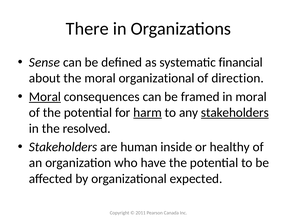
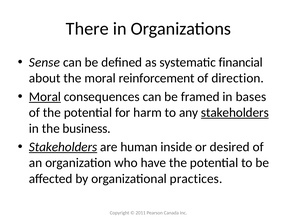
moral organizational: organizational -> reinforcement
in moral: moral -> bases
harm underline: present -> none
resolved: resolved -> business
Stakeholders at (63, 147) underline: none -> present
healthy: healthy -> desired
expected: expected -> practices
